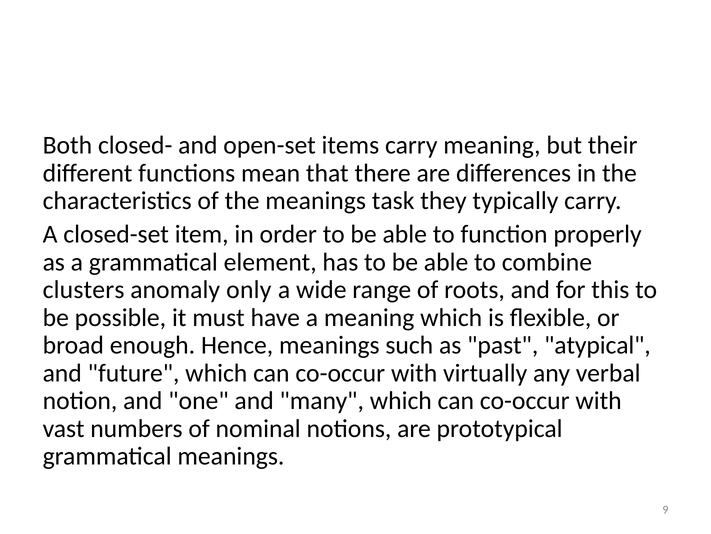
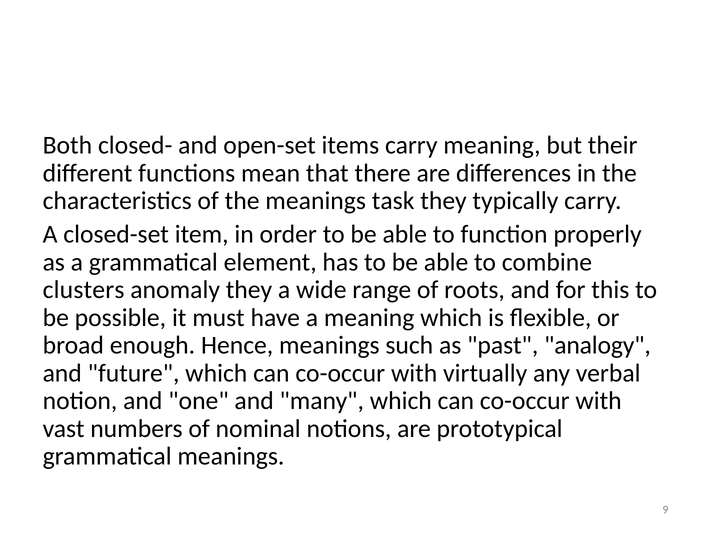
anomaly only: only -> they
atypical: atypical -> analogy
